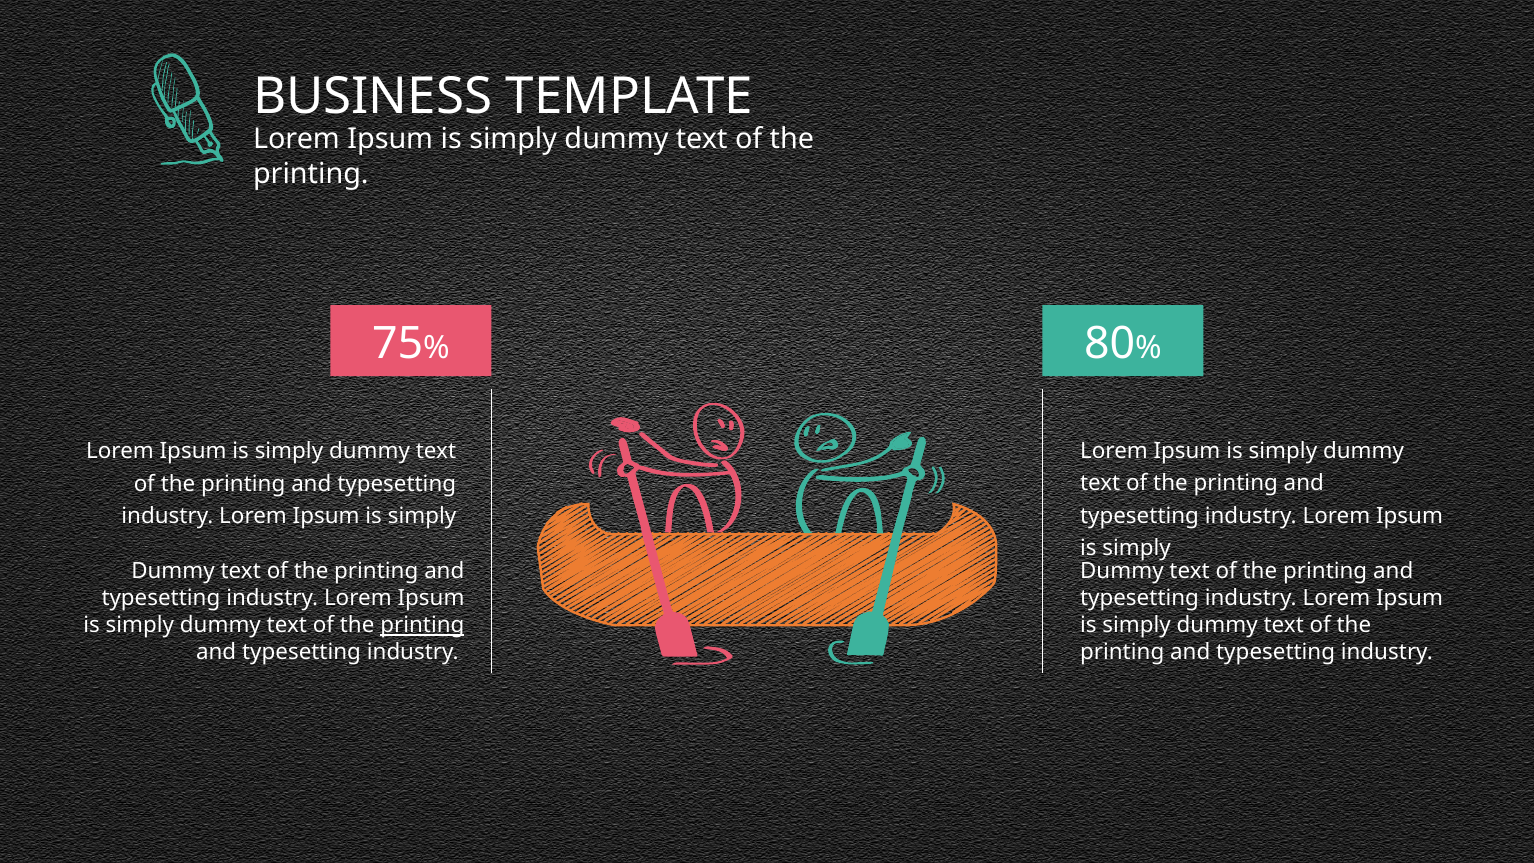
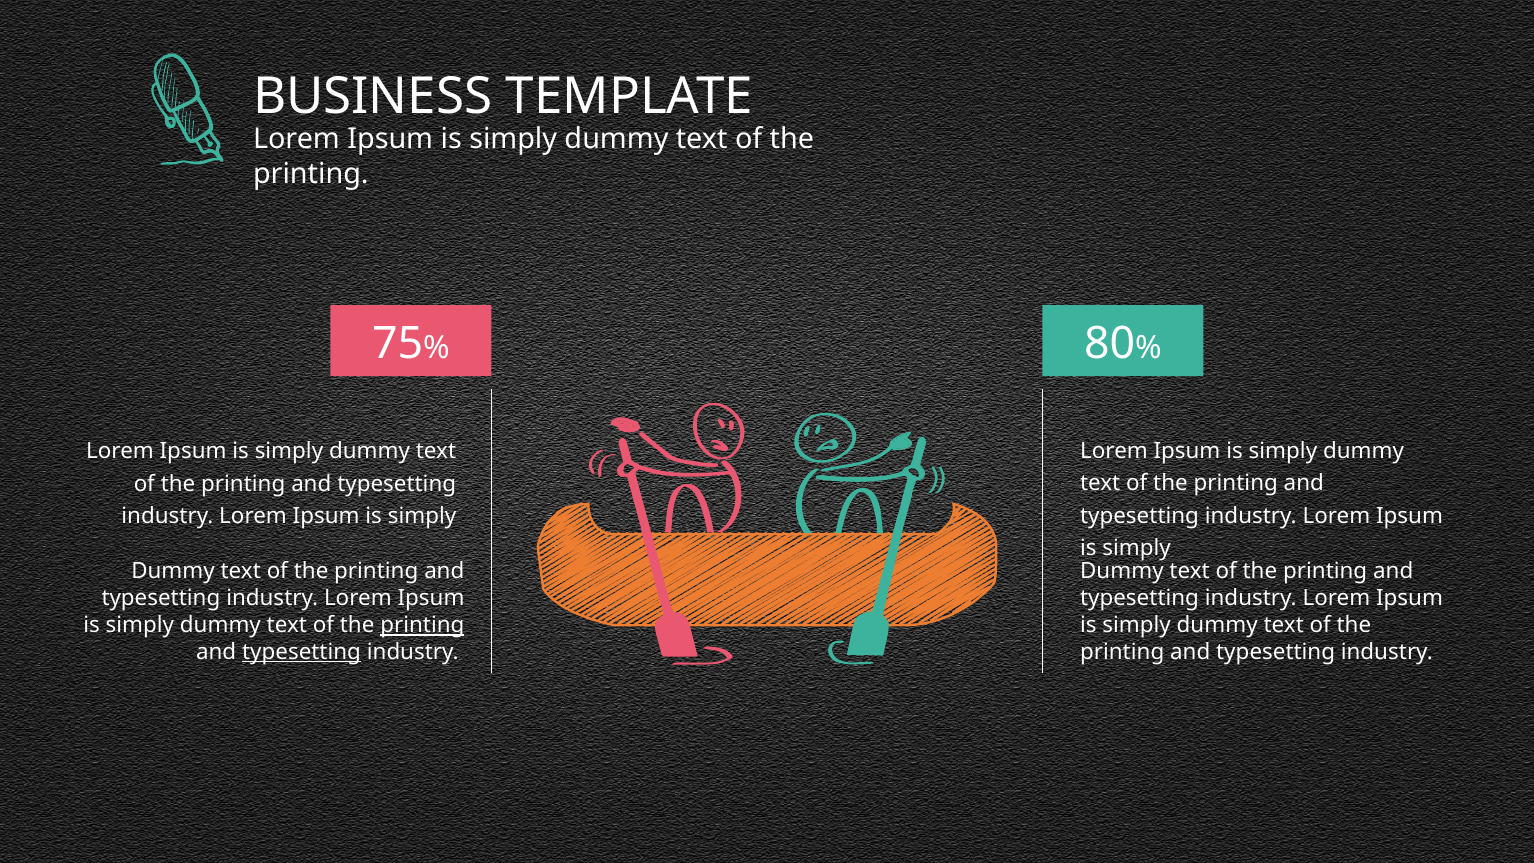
typesetting at (302, 652) underline: none -> present
